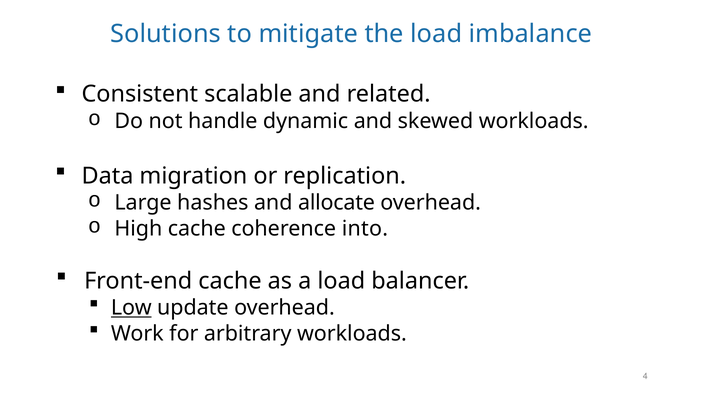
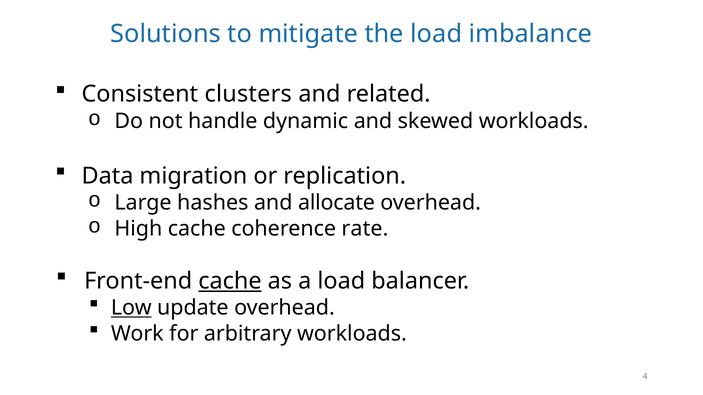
scalable: scalable -> clusters
into: into -> rate
cache at (230, 281) underline: none -> present
